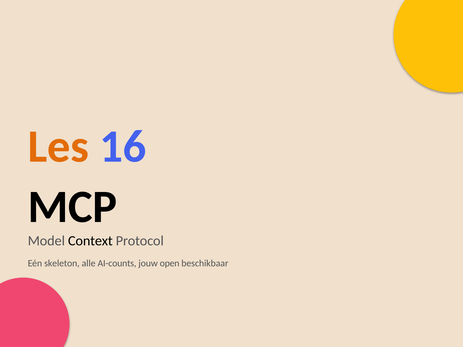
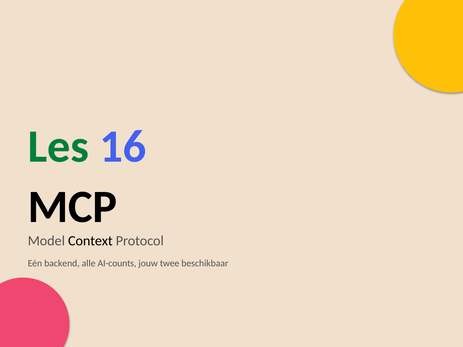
Les colour: orange -> green
skeleton: skeleton -> backend
open: open -> twee
